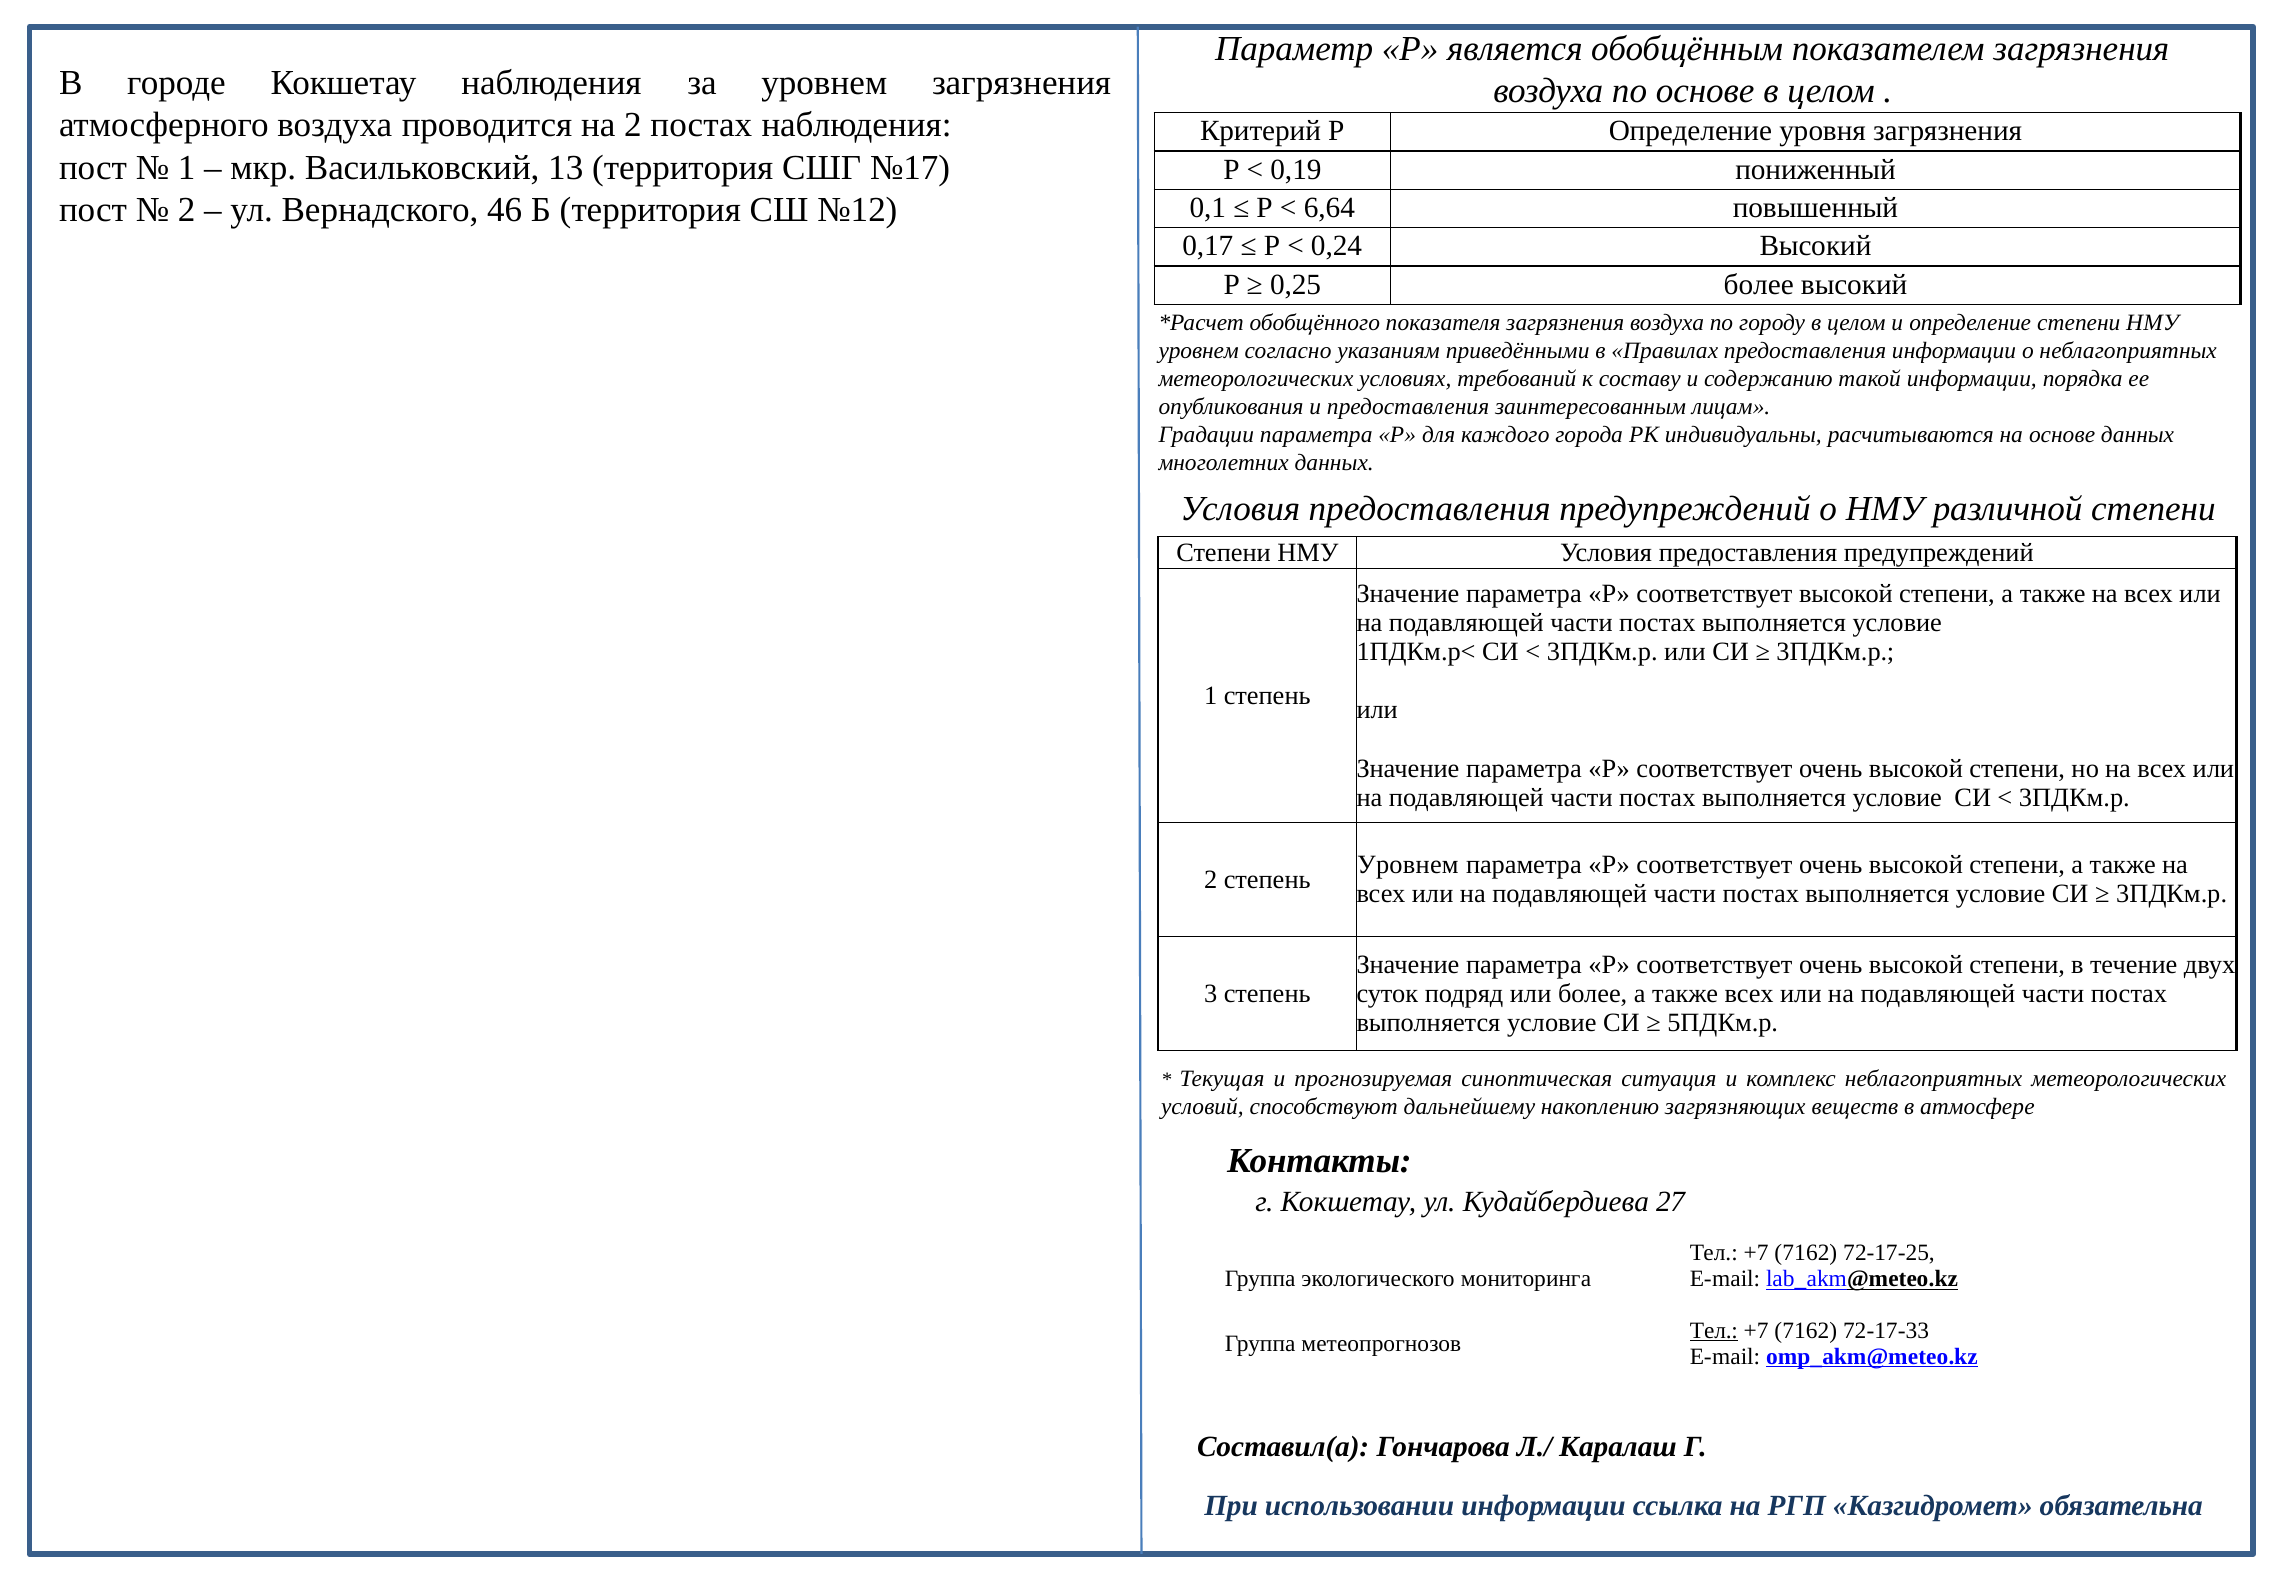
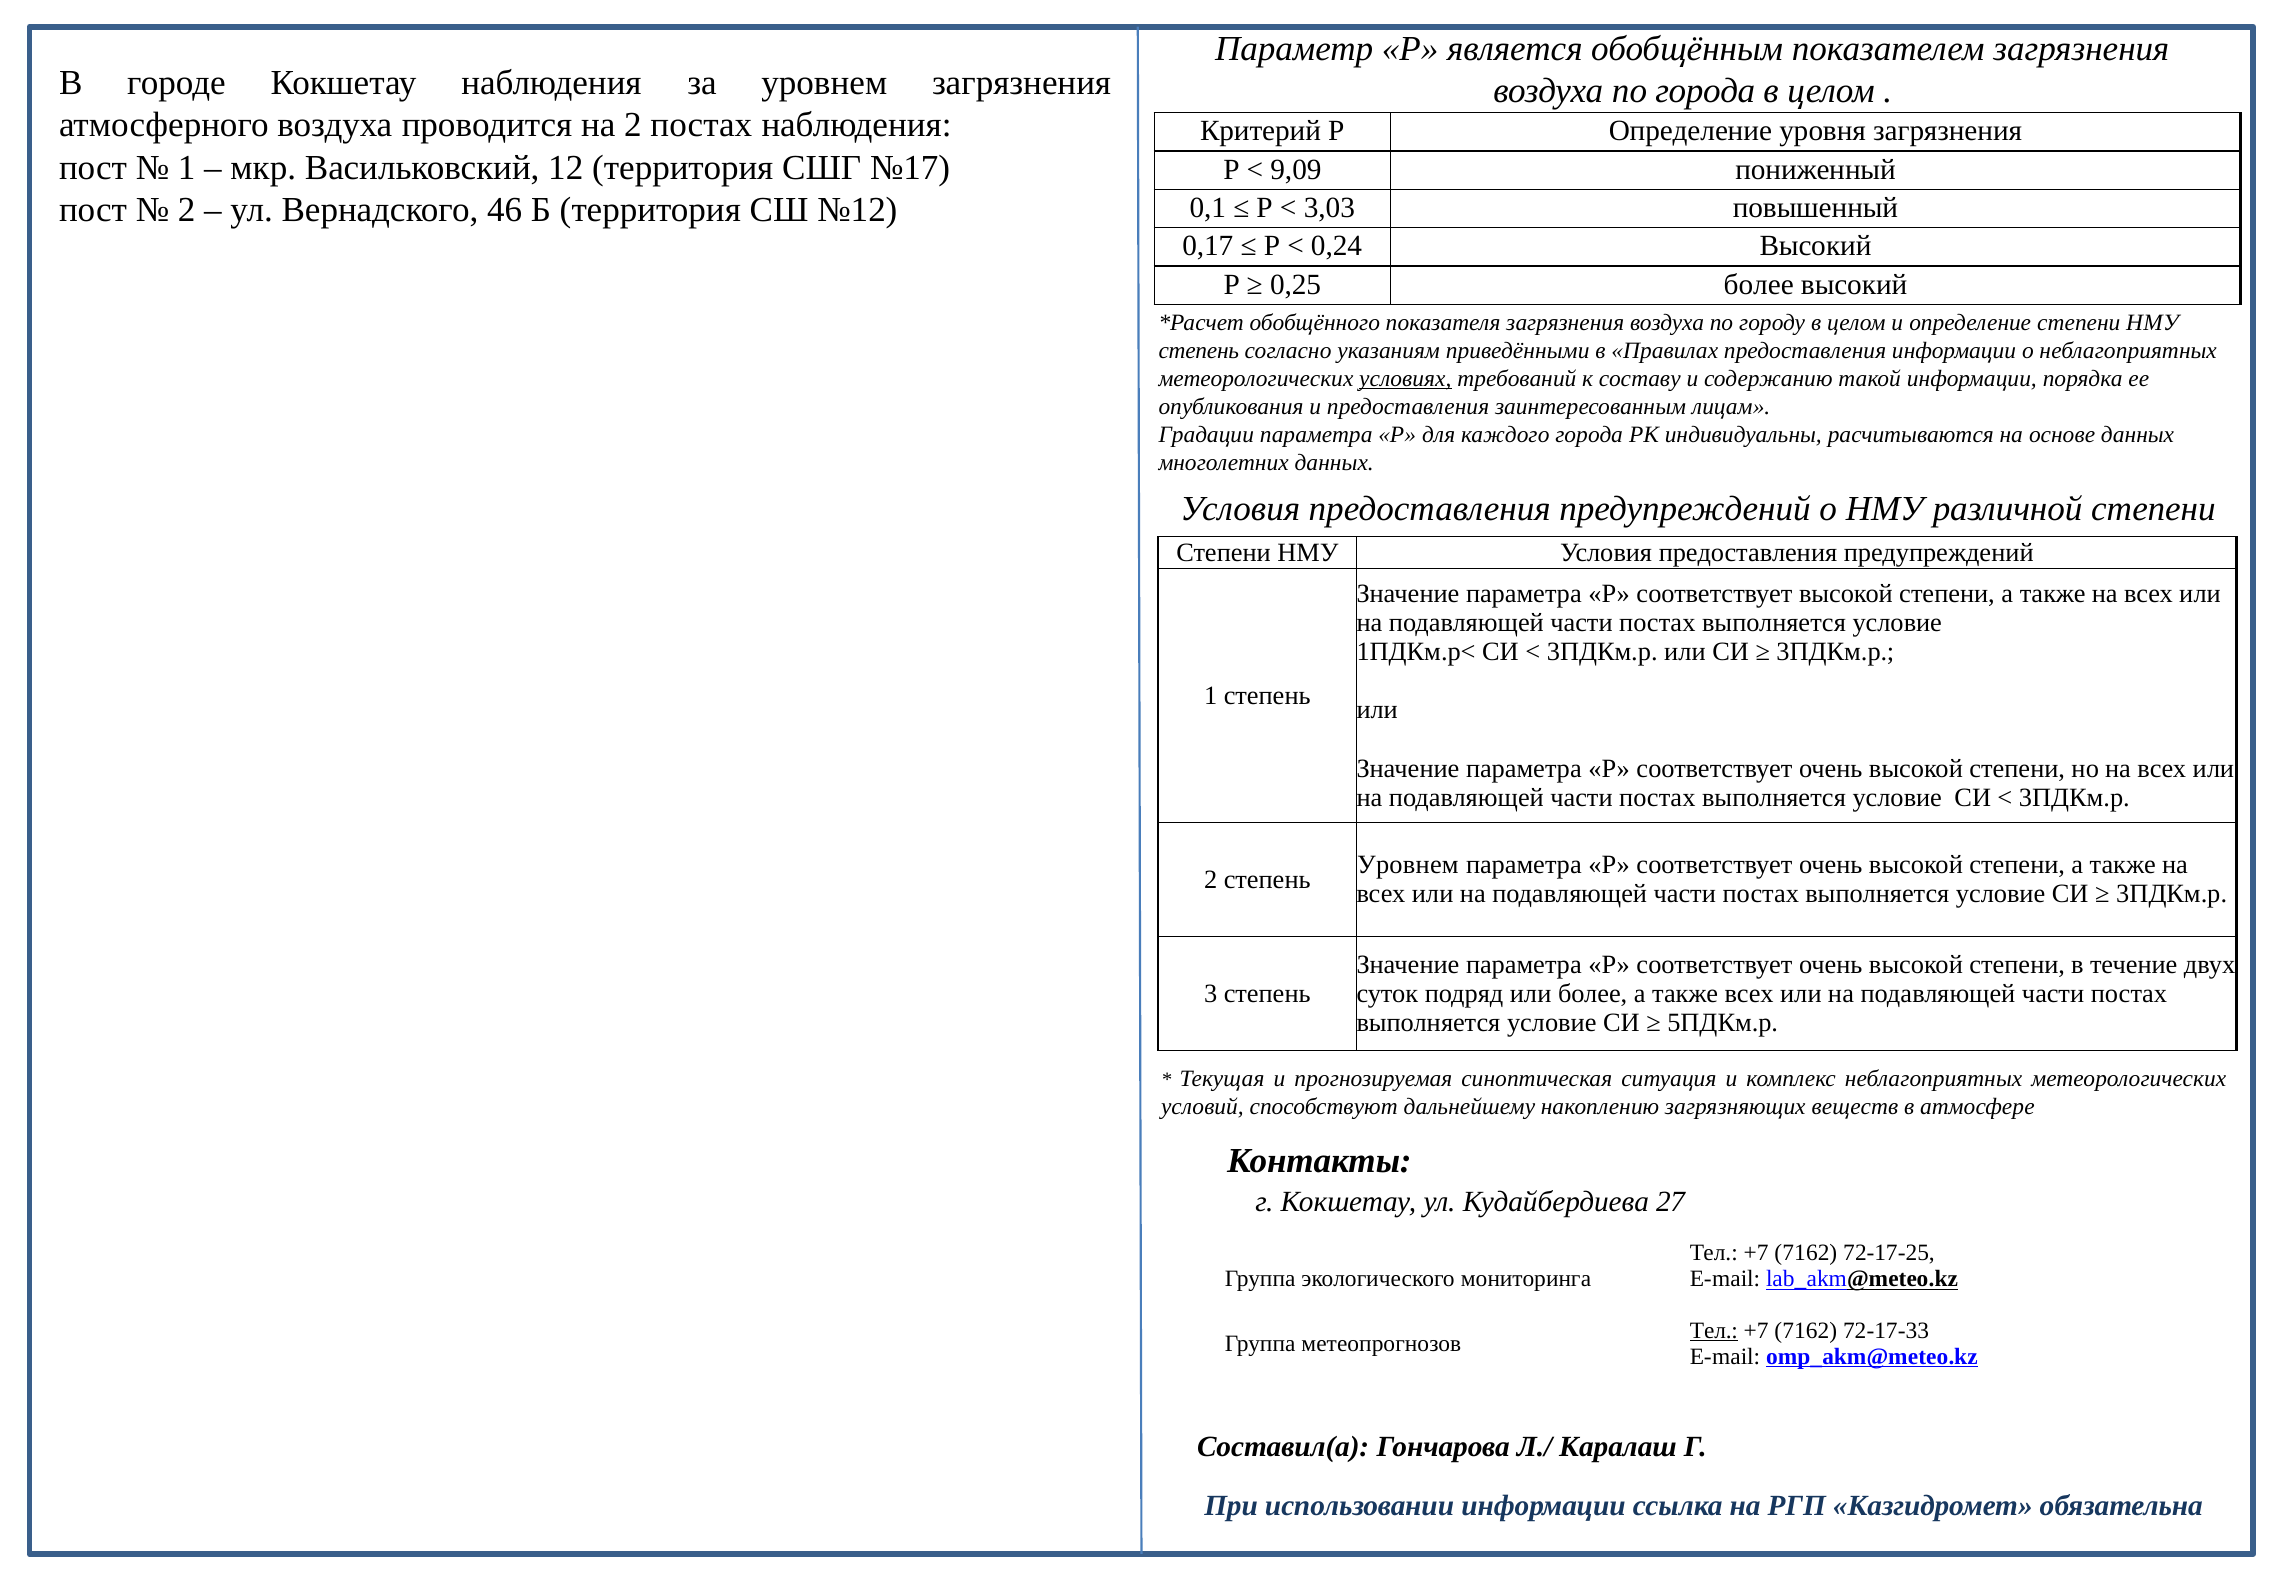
по основе: основе -> города
13: 13 -> 12
0,19: 0,19 -> 9,09
6,64: 6,64 -> 3,03
уровнем at (1199, 351): уровнем -> степень
условиях underline: none -> present
